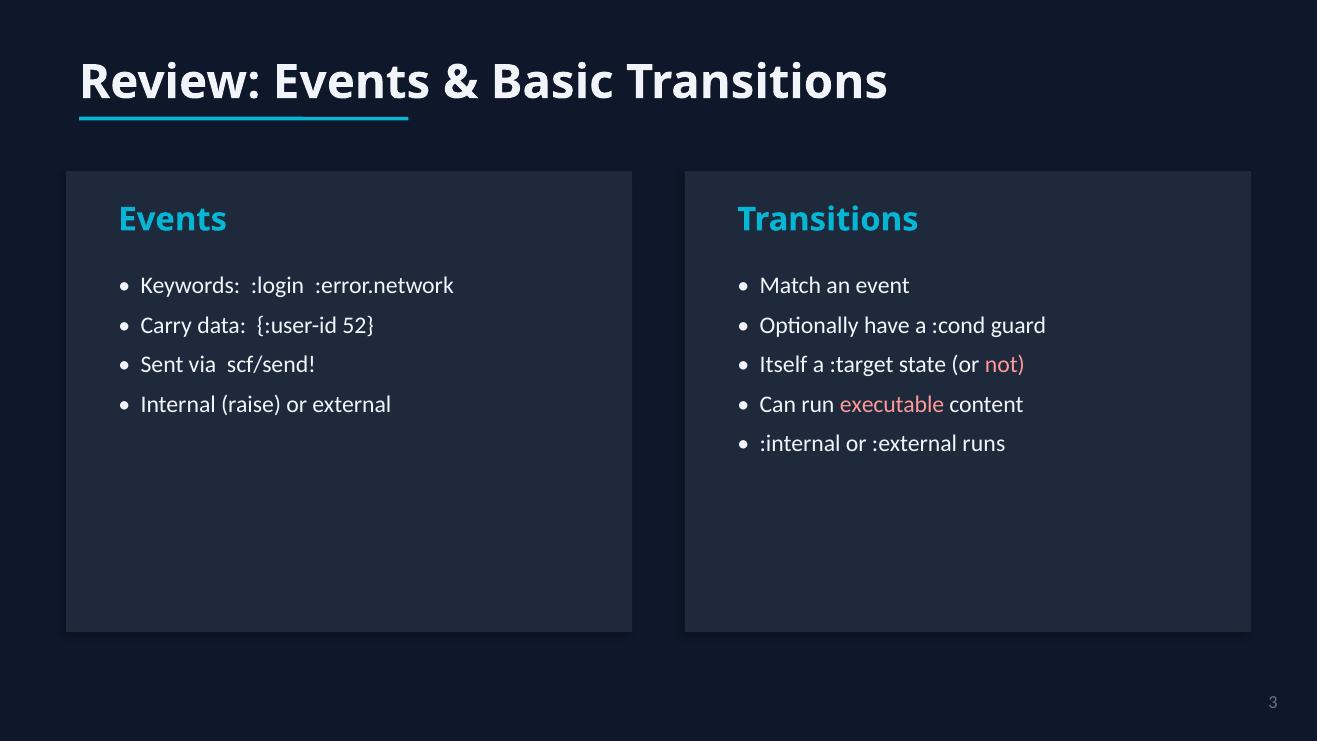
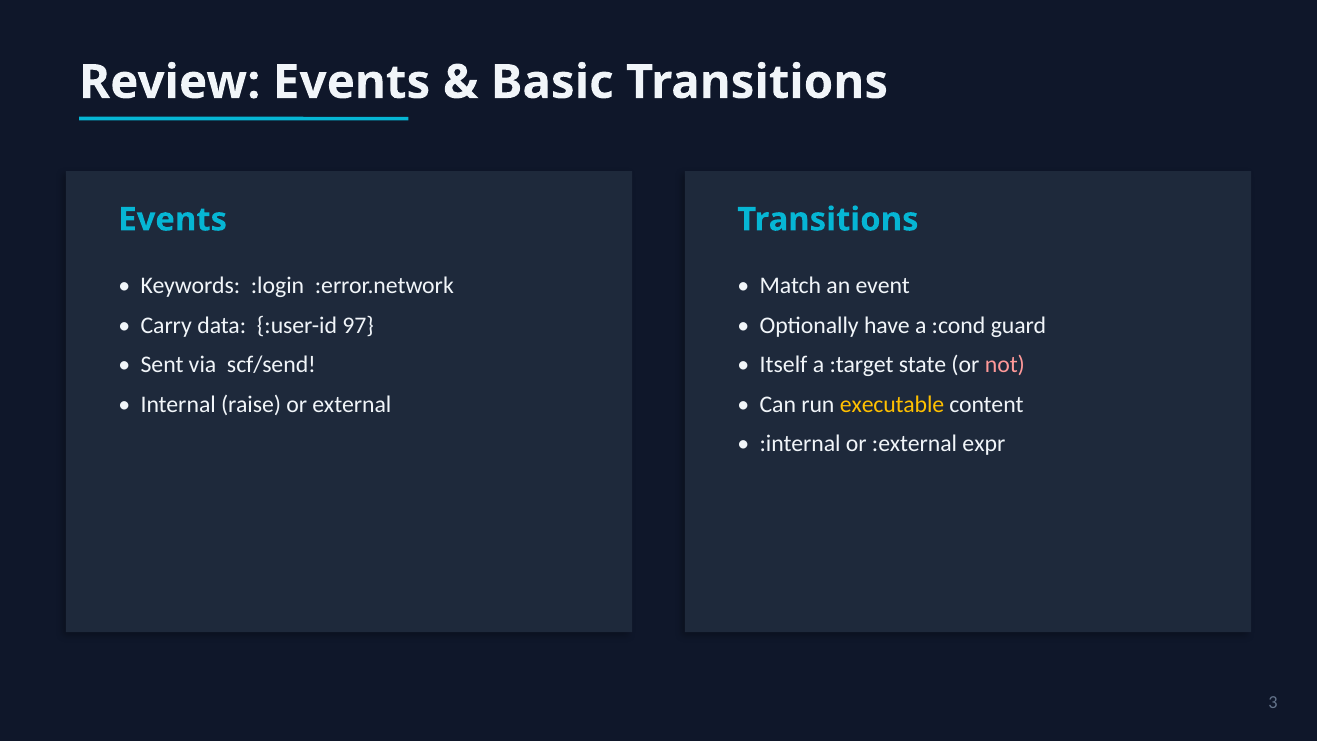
52: 52 -> 97
executable colour: pink -> yellow
runs: runs -> expr
